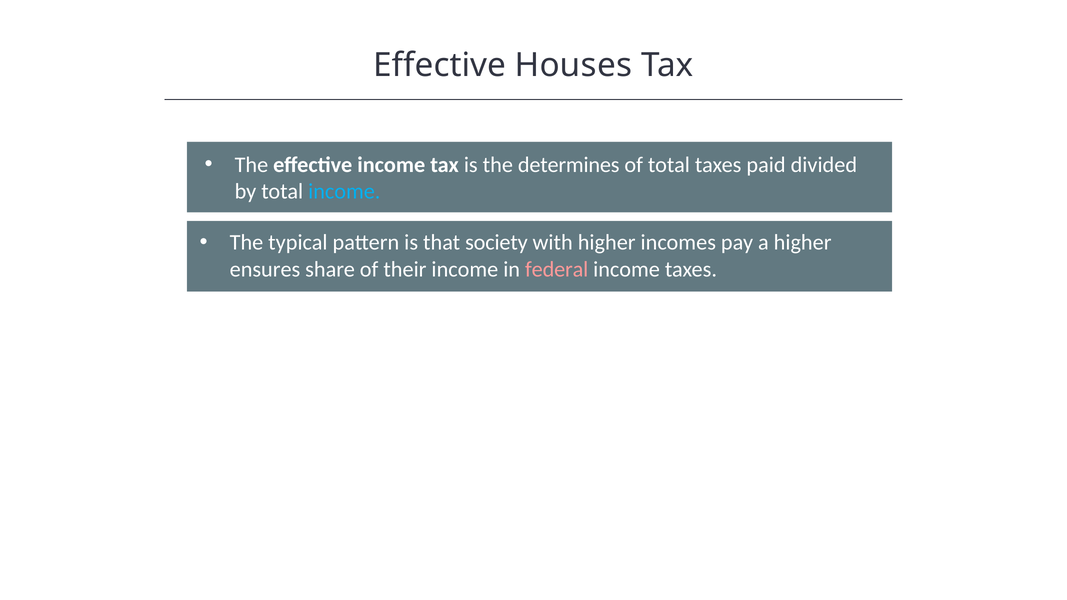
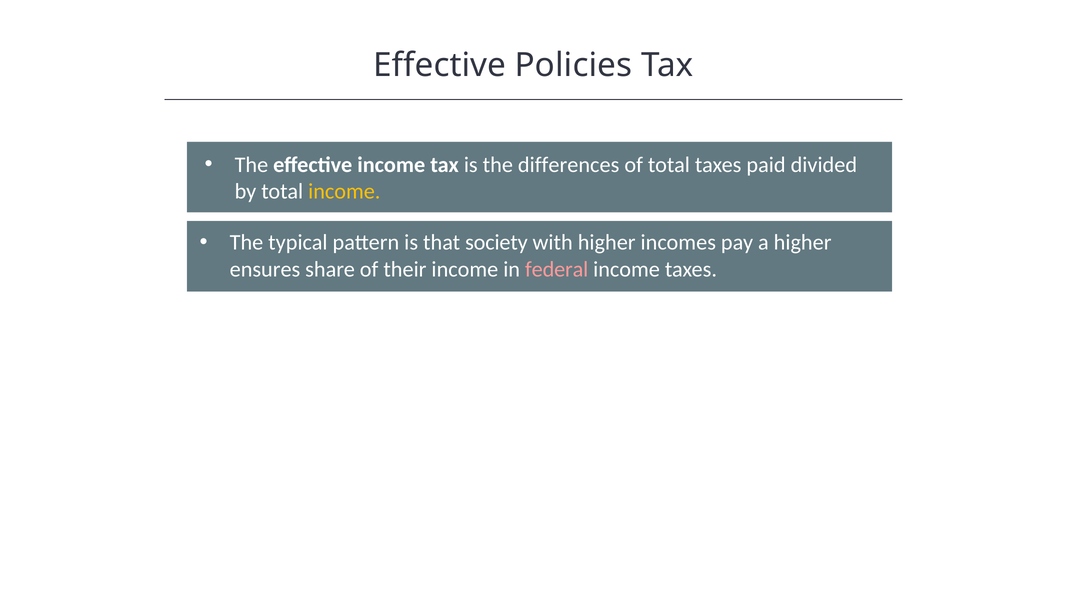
Houses: Houses -> Policies
determines: determines -> differences
income at (344, 192) colour: light blue -> yellow
